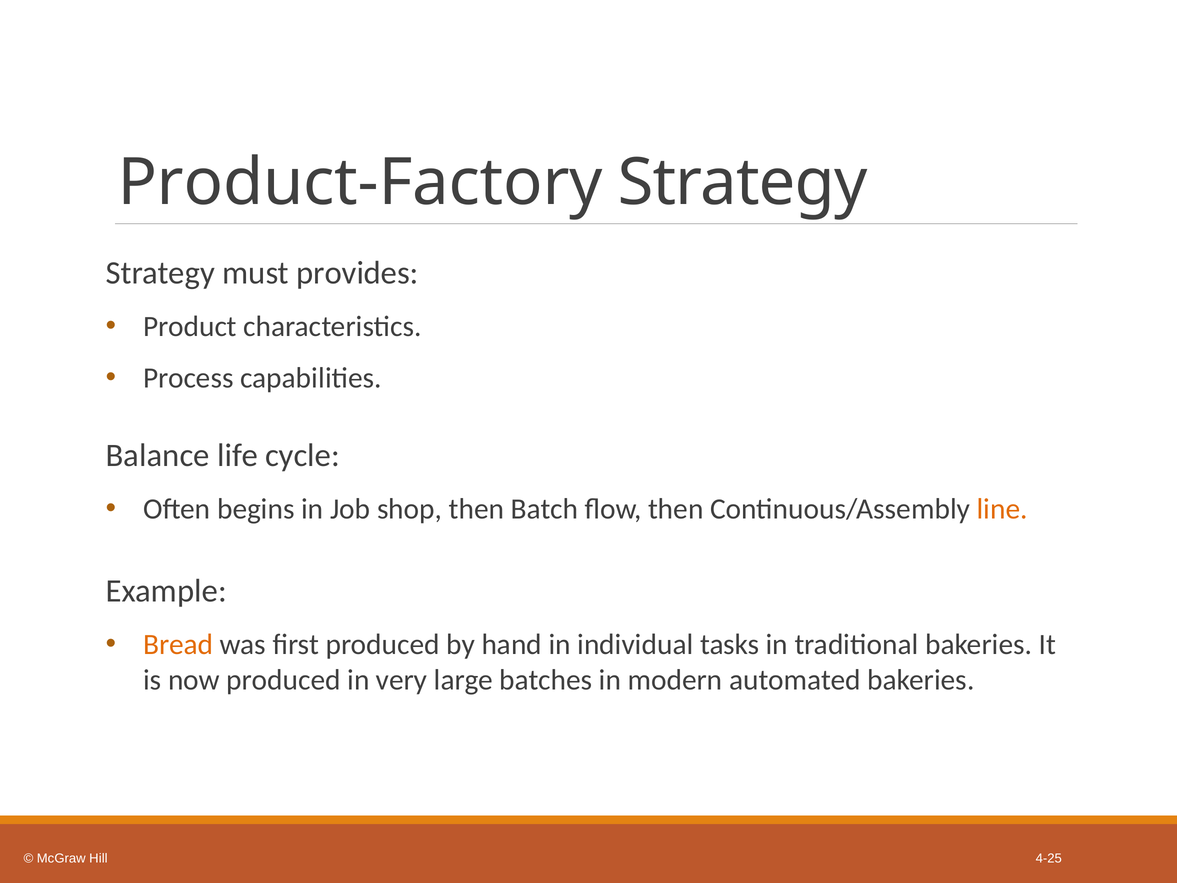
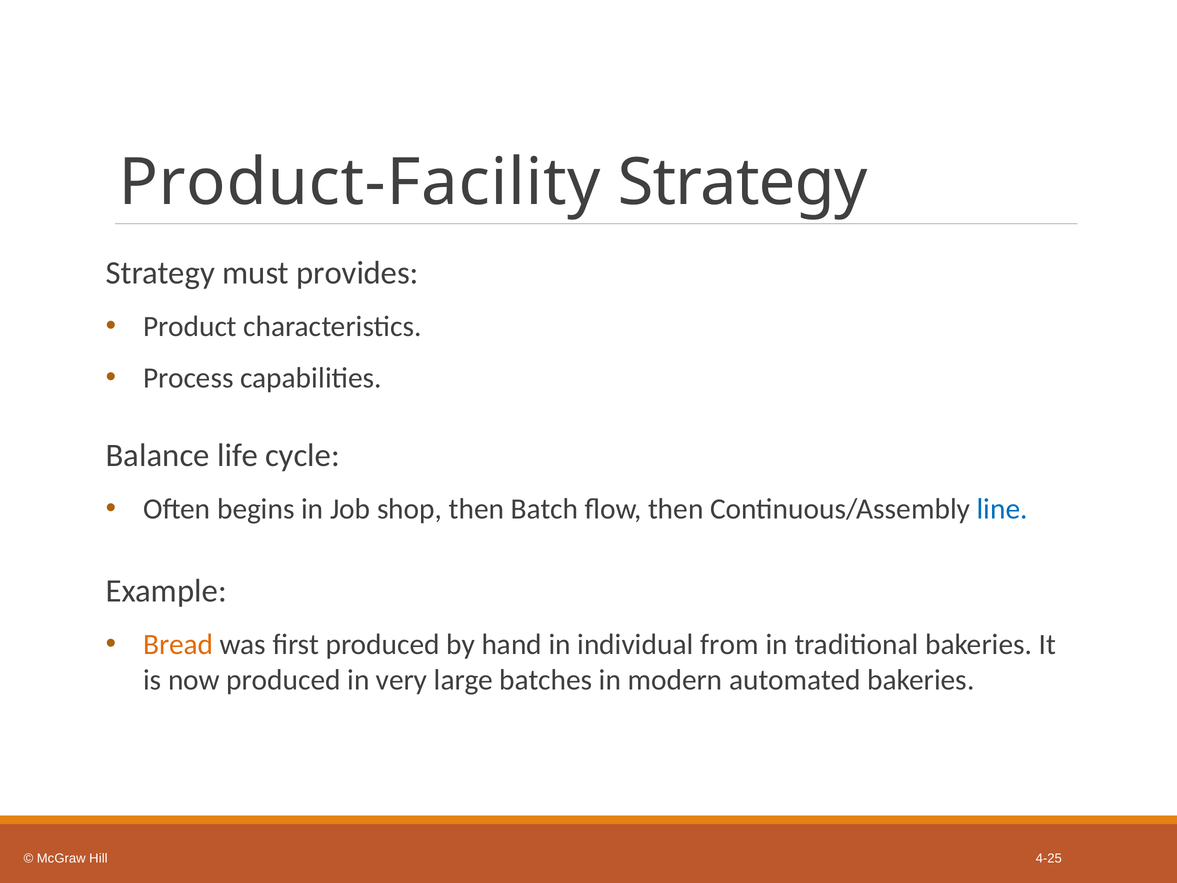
Product-Factory: Product-Factory -> Product-Facility
line colour: orange -> blue
tasks: tasks -> from
